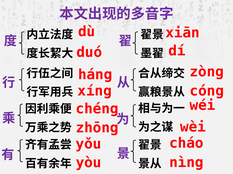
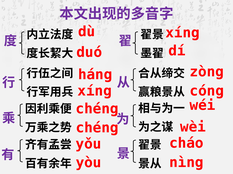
dù xiān: xiān -> xíng
zhōng at (97, 128): zhōng -> chéng
